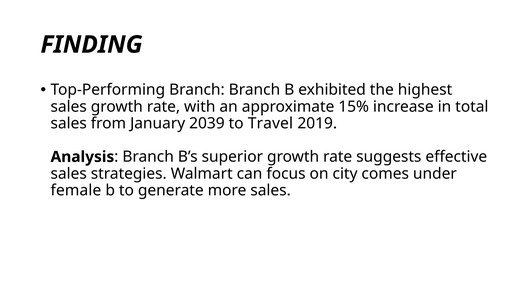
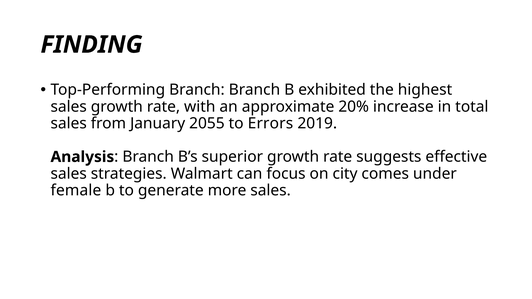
15%: 15% -> 20%
2039: 2039 -> 2055
Travel: Travel -> Errors
